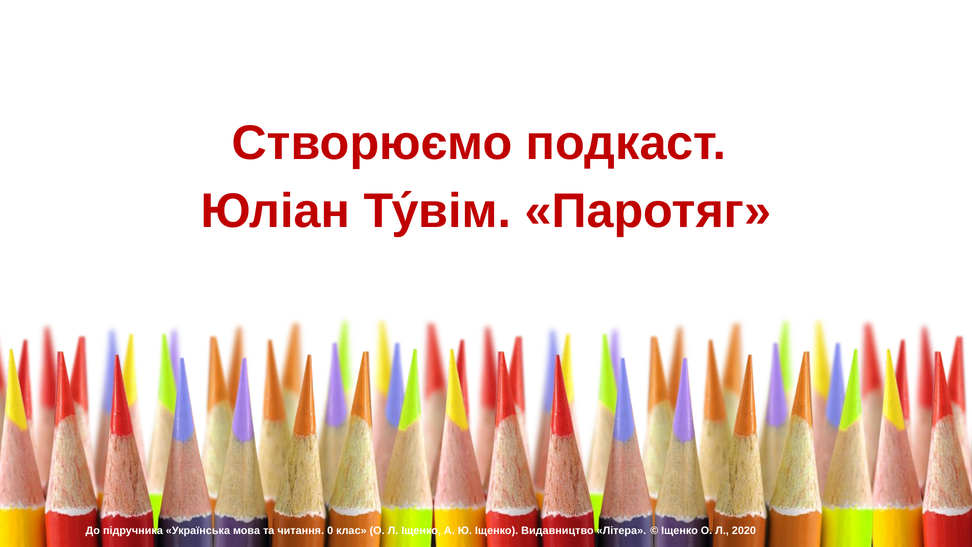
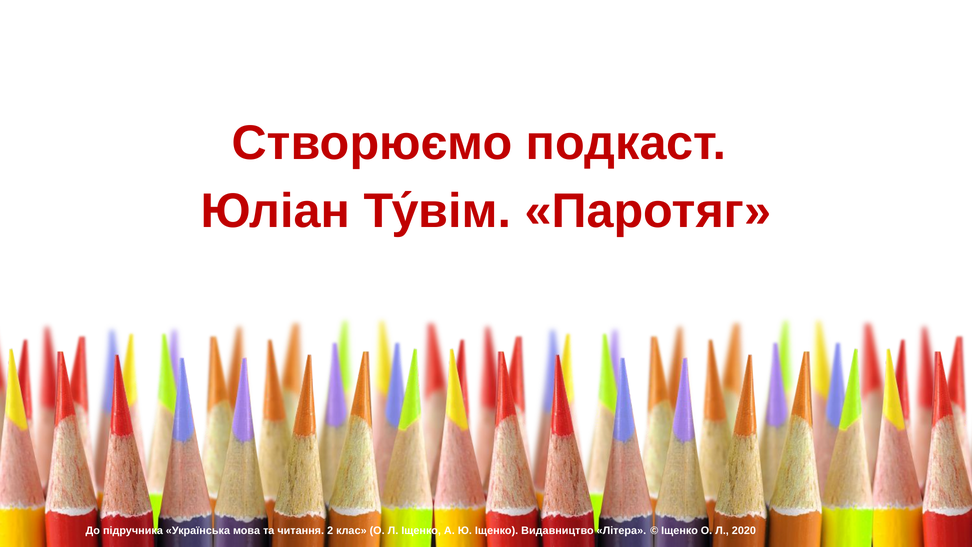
0: 0 -> 2
